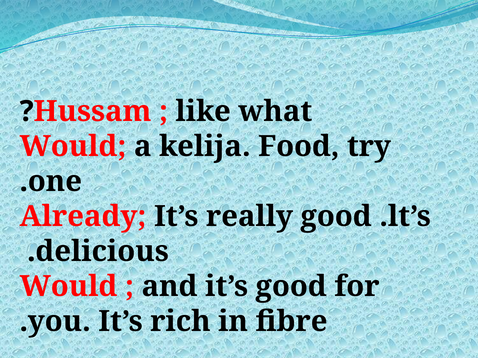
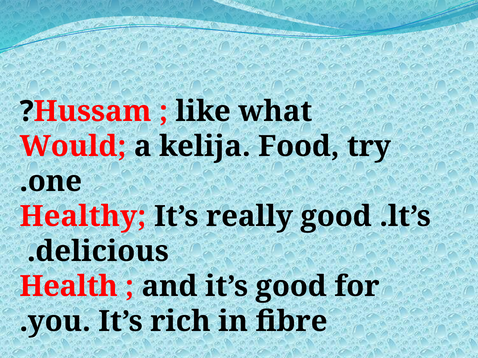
Already: Already -> Healthy
Would at (69, 287): Would -> Health
